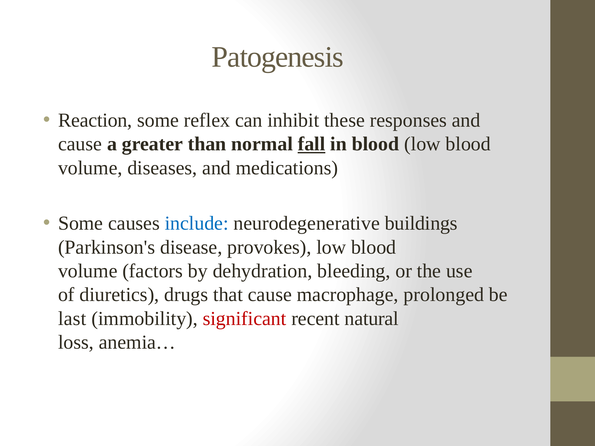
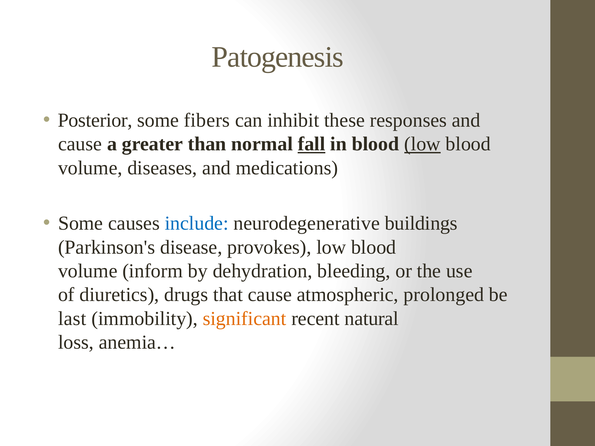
Reaction: Reaction -> Posterior
reflex: reflex -> fibers
low at (422, 144) underline: none -> present
factors: factors -> inform
macrophage: macrophage -> atmospheric
significant colour: red -> orange
